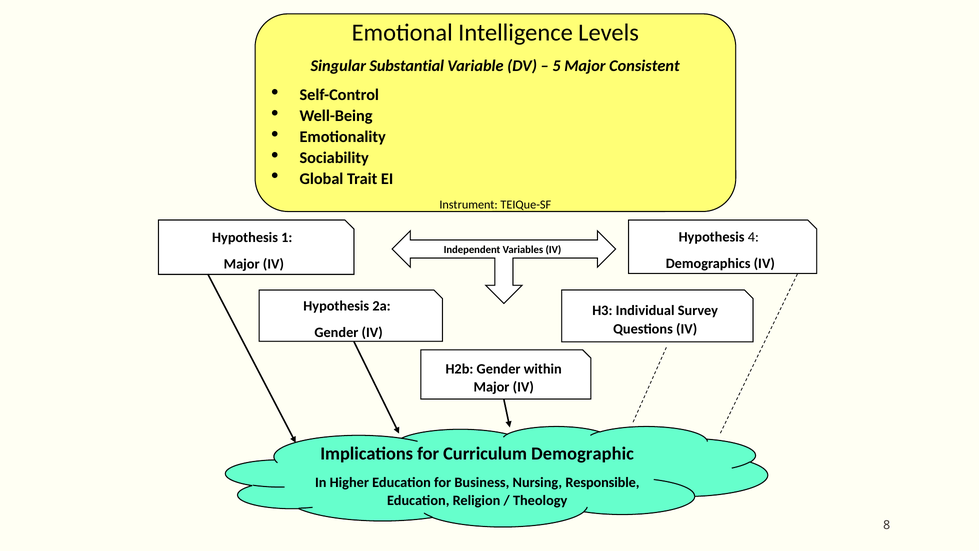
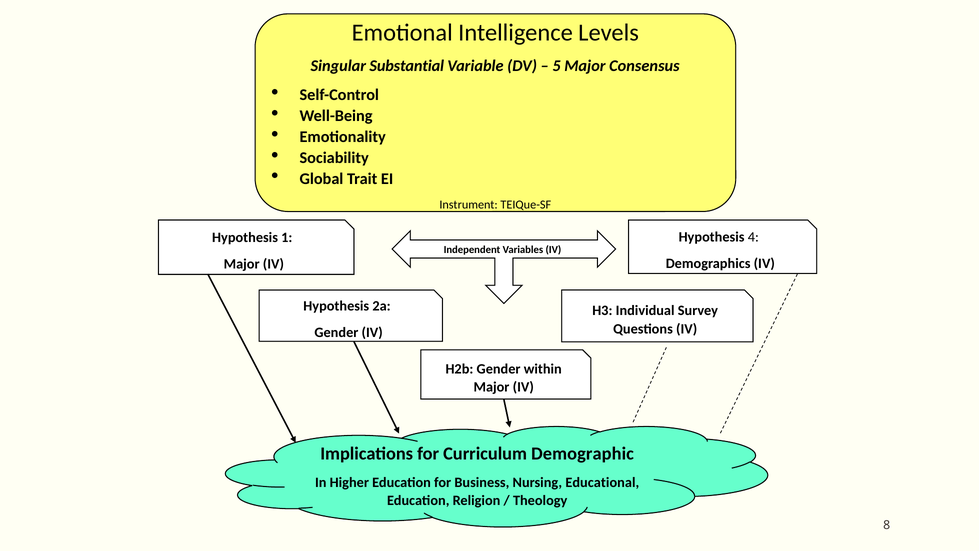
Consistent: Consistent -> Consensus
Responsible: Responsible -> Educational
